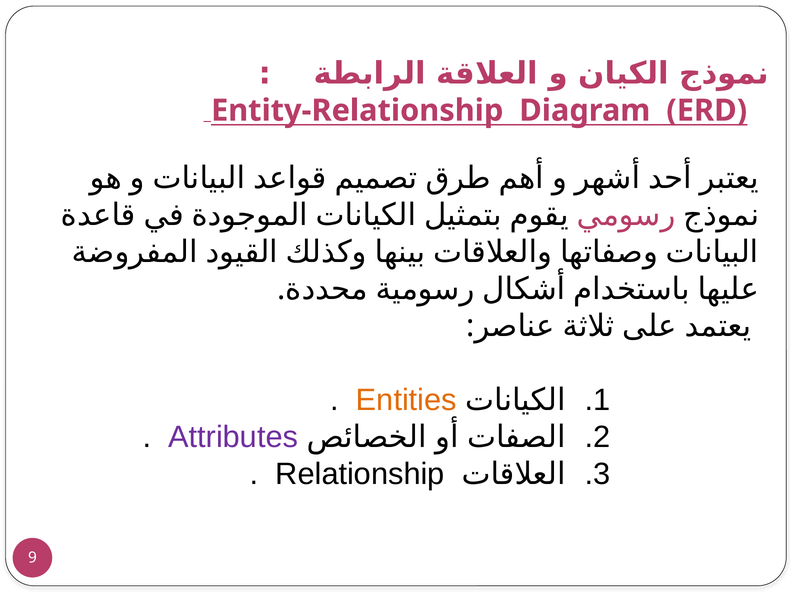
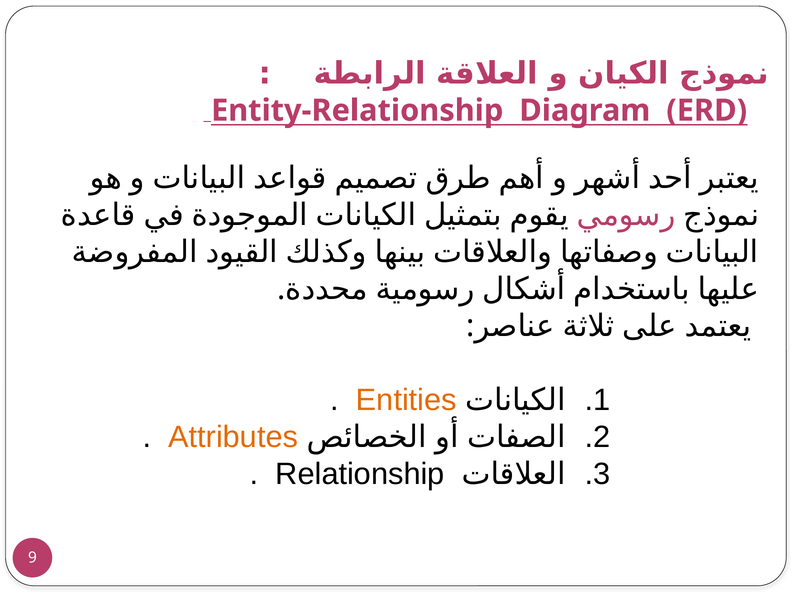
Attributes colour: purple -> orange
